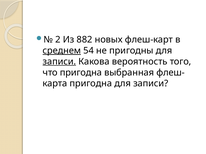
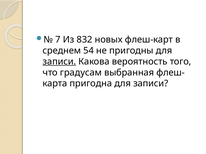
2: 2 -> 7
882: 882 -> 832
среднем underline: present -> none
что пригодна: пригодна -> градусам
